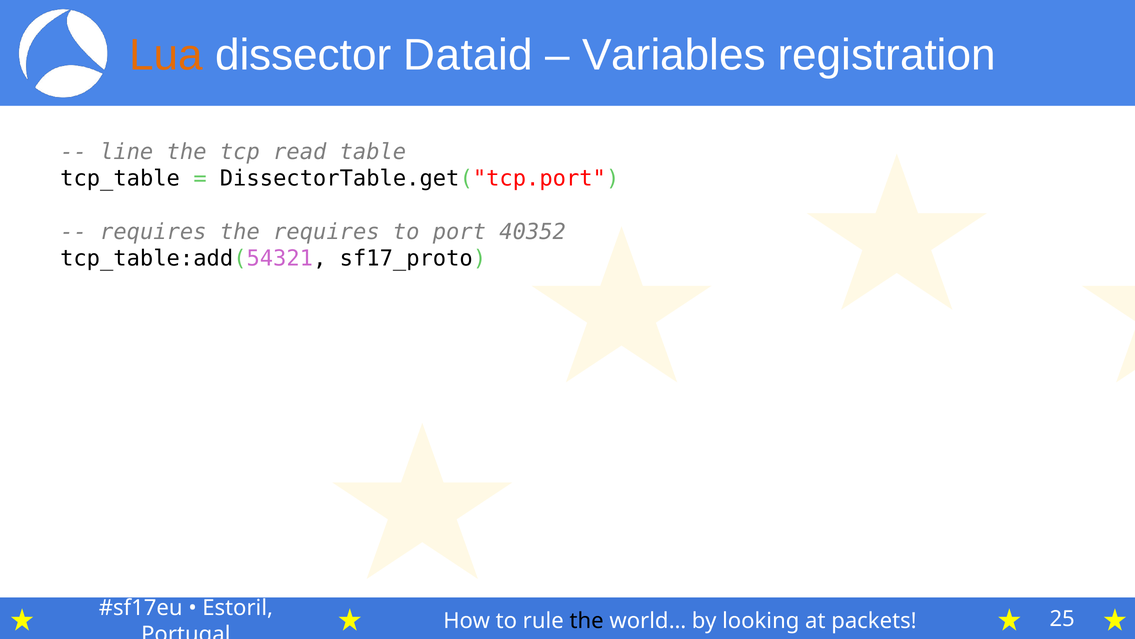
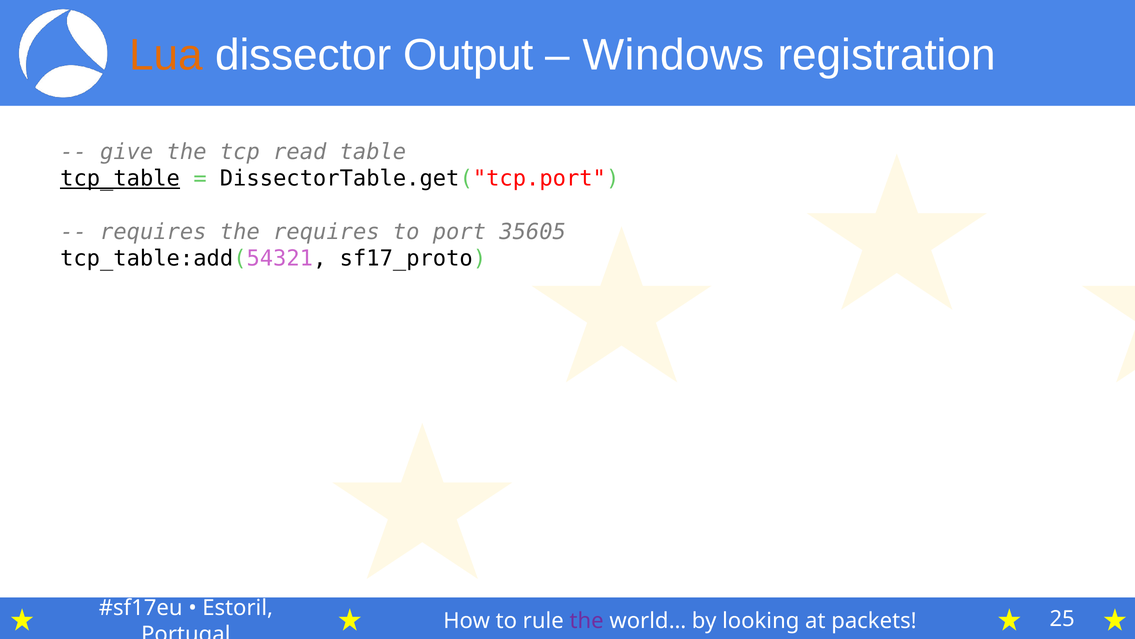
Dataid: Dataid -> Output
Variables: Variables -> Windows
line: line -> give
tcp_table underline: none -> present
40352: 40352 -> 35605
the at (587, 620) colour: black -> purple
